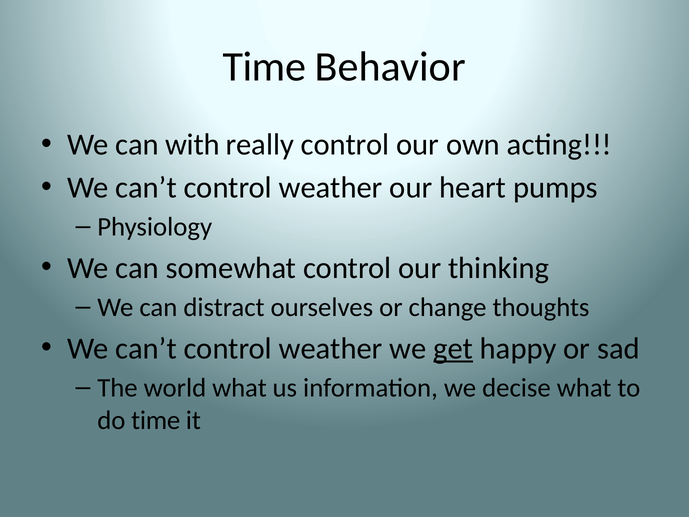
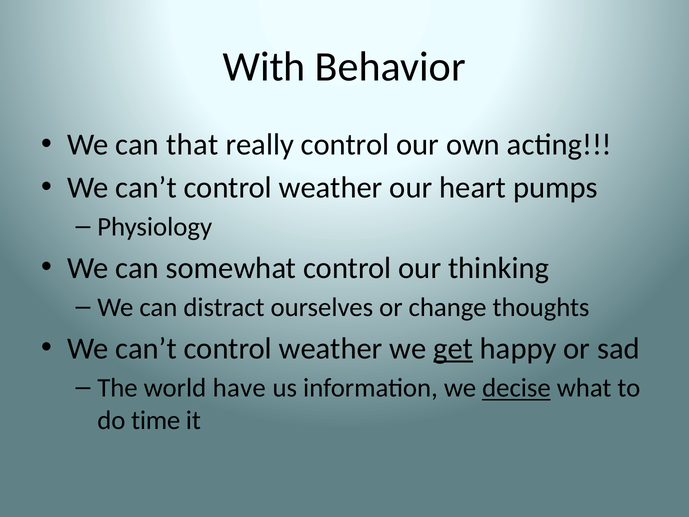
Time at (264, 67): Time -> With
with: with -> that
world what: what -> have
decise underline: none -> present
